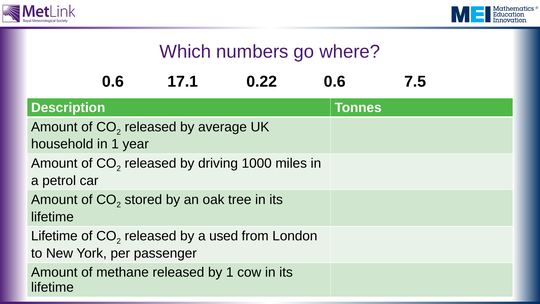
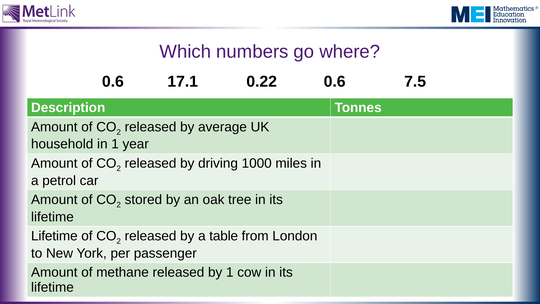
used: used -> table
